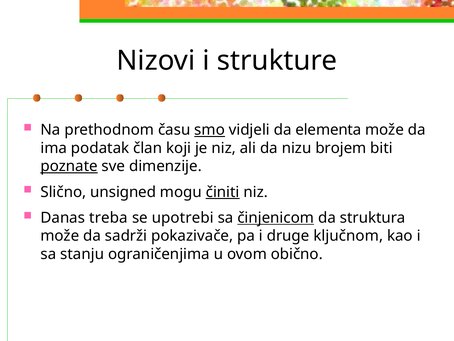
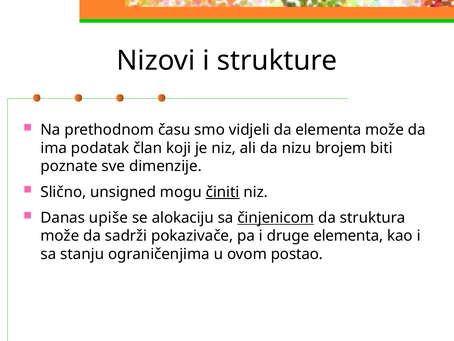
smo underline: present -> none
poznate underline: present -> none
treba: treba -> upiše
upotrebi: upotrebi -> alokaciju
druge ključnom: ključnom -> elementa
obično: obično -> postao
